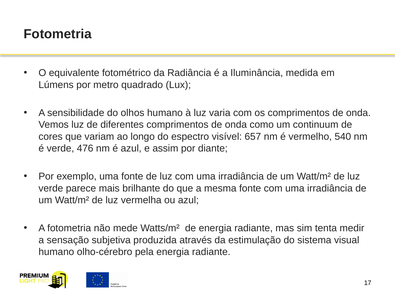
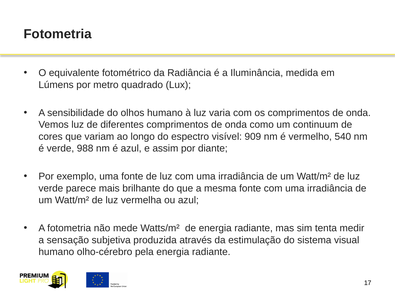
657: 657 -> 909
476: 476 -> 988
